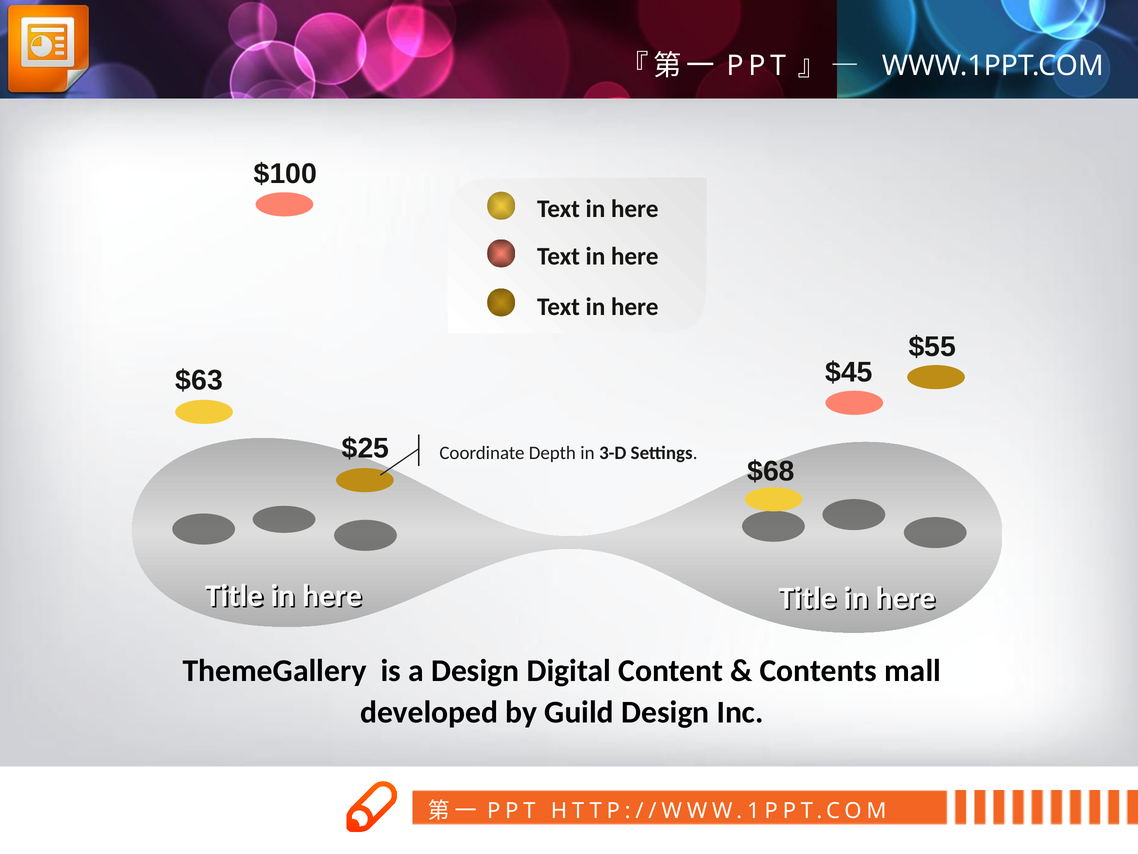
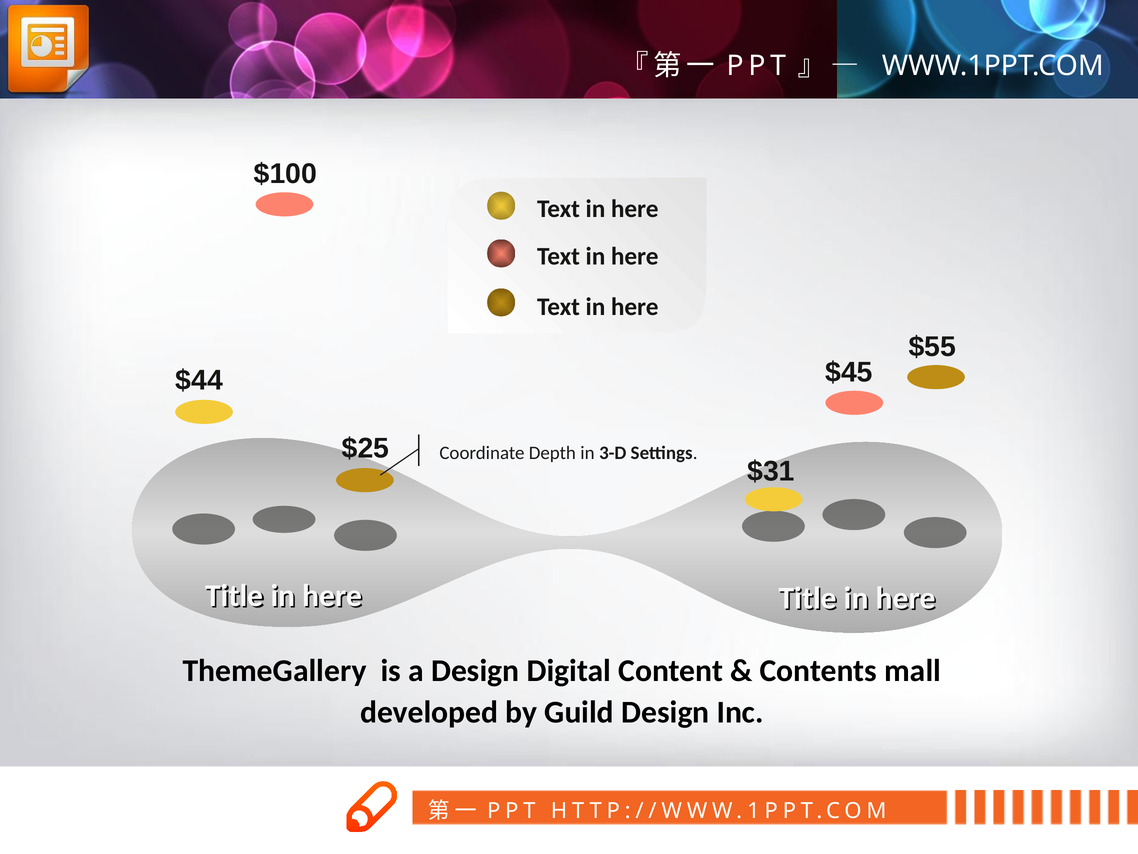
$63: $63 -> $44
$68: $68 -> $31
